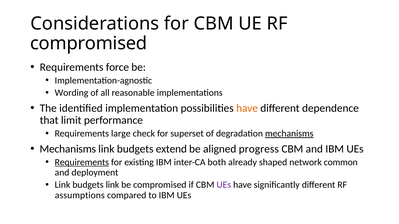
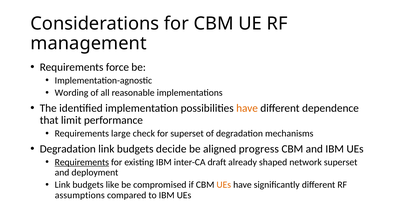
compromised at (89, 43): compromised -> management
mechanisms at (289, 134) underline: present -> none
Mechanisms at (68, 149): Mechanisms -> Degradation
extend: extend -> decide
both: both -> draft
network common: common -> superset
budgets link: link -> like
UEs at (224, 185) colour: purple -> orange
